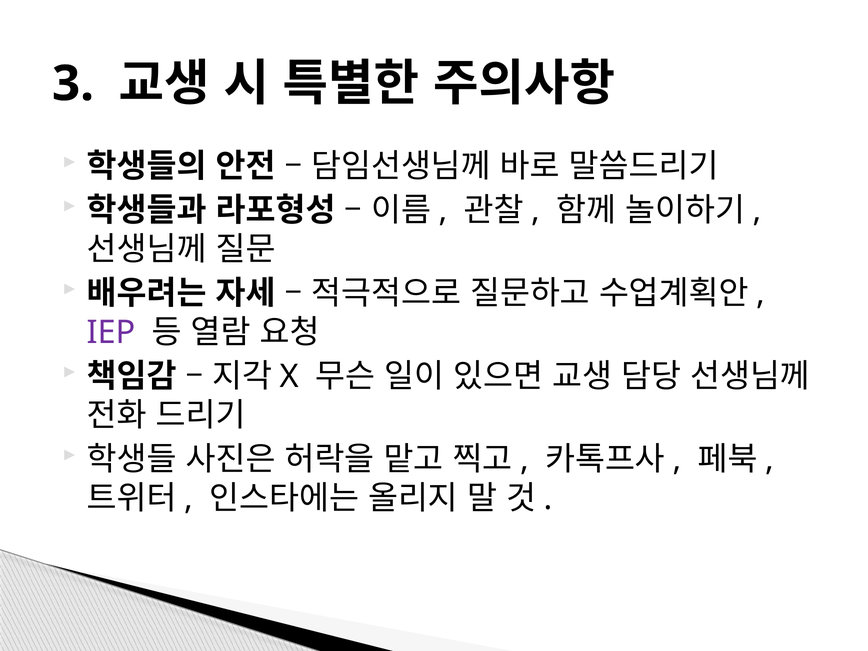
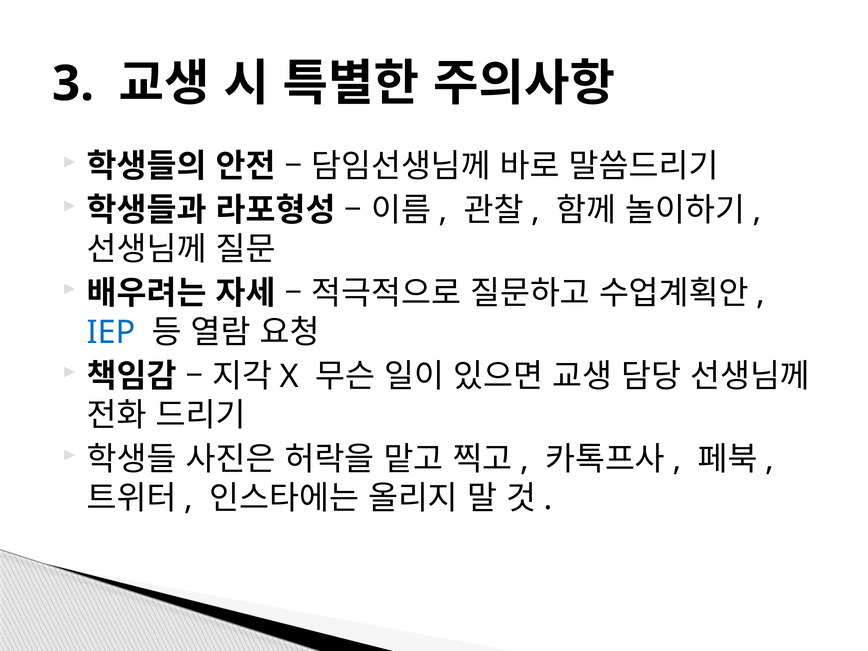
IEP colour: purple -> blue
